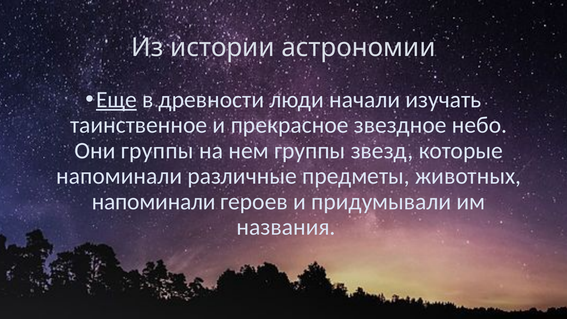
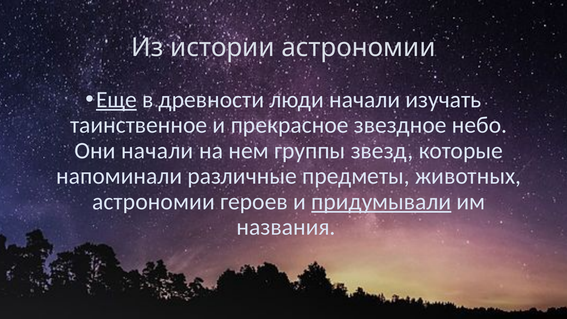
Они группы: группы -> начали
напоминали at (154, 202): напоминали -> астрономии
придумывали underline: none -> present
